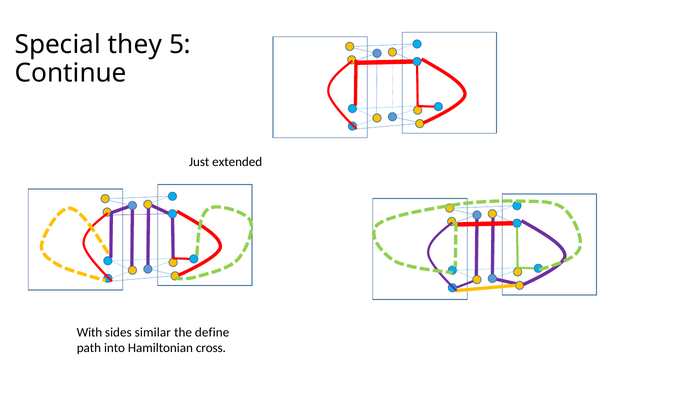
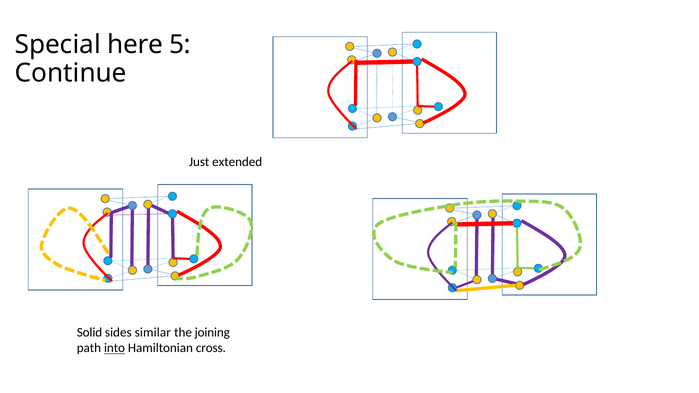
they: they -> here
With: With -> Solid
define: define -> joining
into underline: none -> present
